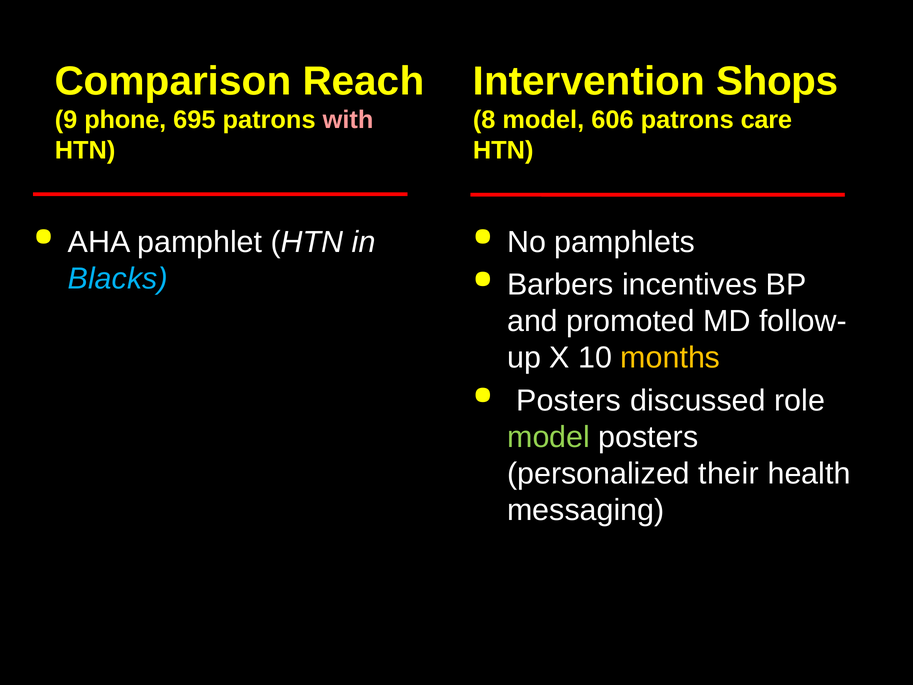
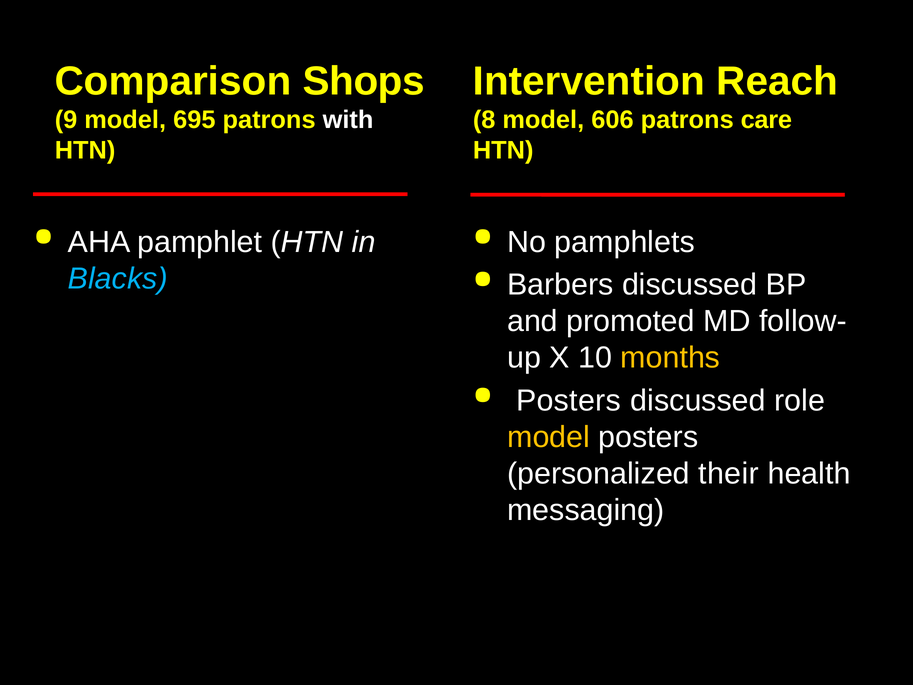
Reach: Reach -> Shops
Shops: Shops -> Reach
9 phone: phone -> model
with colour: pink -> white
Barbers incentives: incentives -> discussed
model at (549, 437) colour: light green -> yellow
